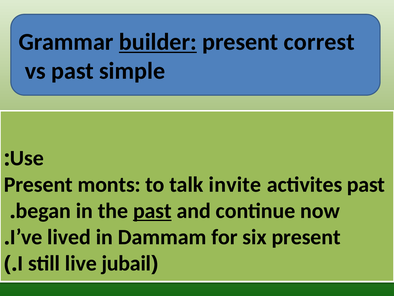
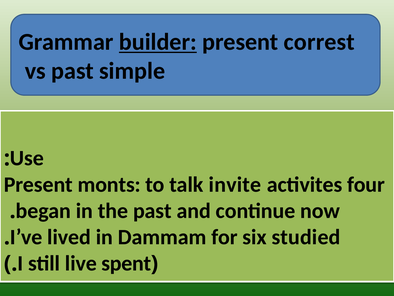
activites past: past -> four
past at (152, 211) underline: present -> none
six present: present -> studied
jubail: jubail -> spent
